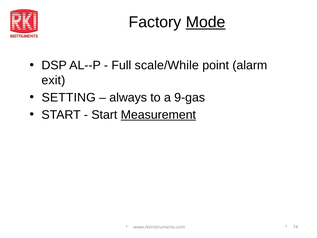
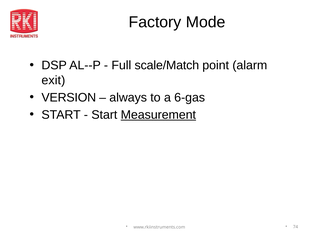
Mode underline: present -> none
scale/While: scale/While -> scale/Match
SETTING: SETTING -> VERSION
9-gas: 9-gas -> 6-gas
